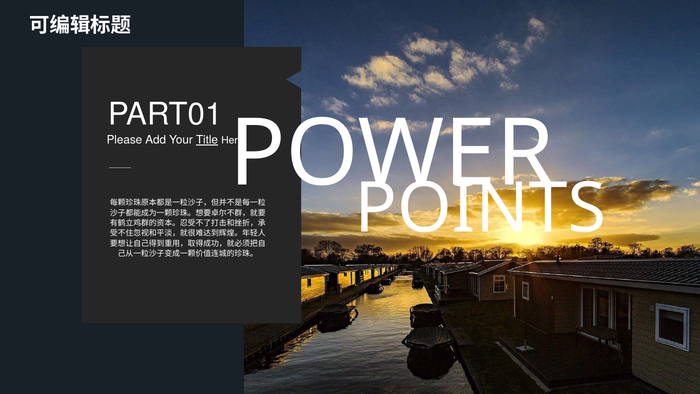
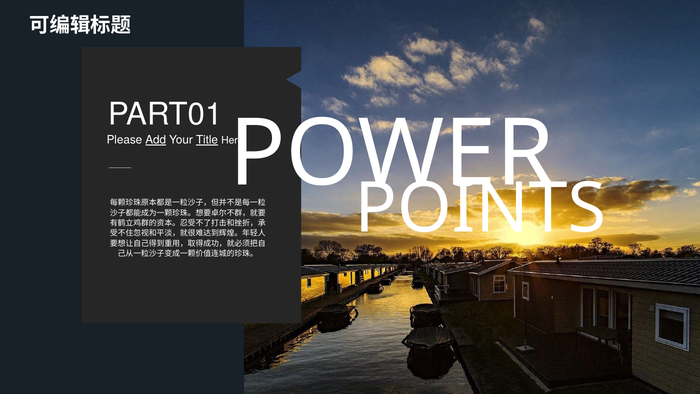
Add underline: none -> present
